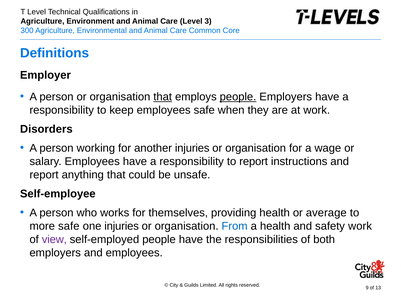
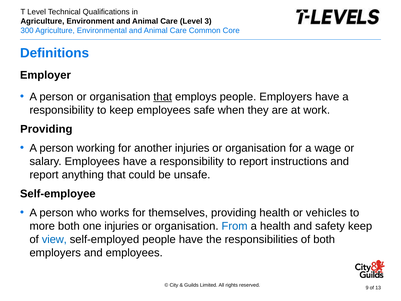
people at (238, 97) underline: present -> none
Disorders at (46, 129): Disorders -> Providing
average: average -> vehicles
more safe: safe -> both
safety work: work -> keep
view colour: purple -> blue
